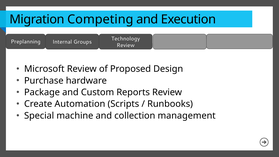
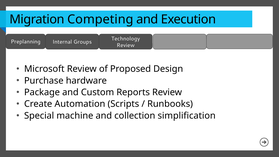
management: management -> simplification
